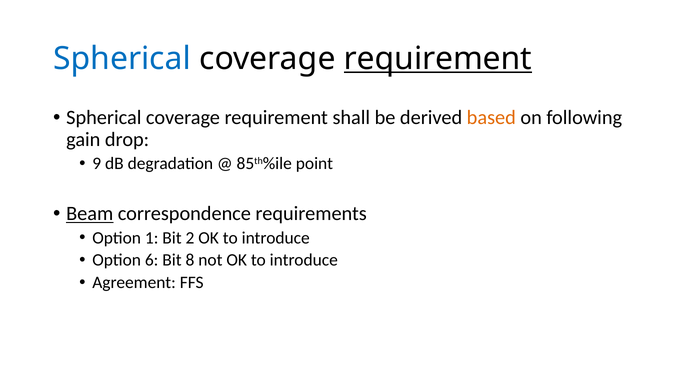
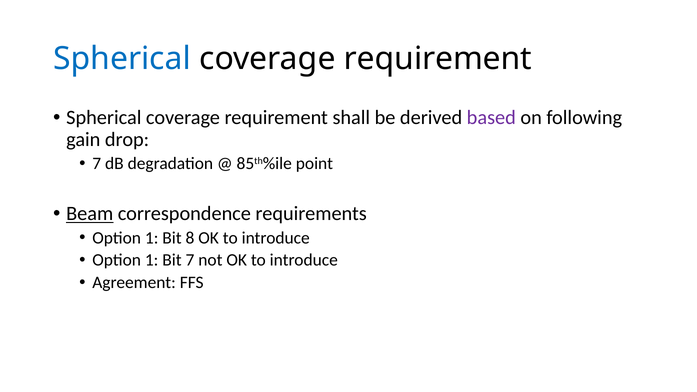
requirement at (438, 59) underline: present -> none
based colour: orange -> purple
9 at (97, 164): 9 -> 7
2: 2 -> 8
6 at (152, 260): 6 -> 1
Bit 8: 8 -> 7
